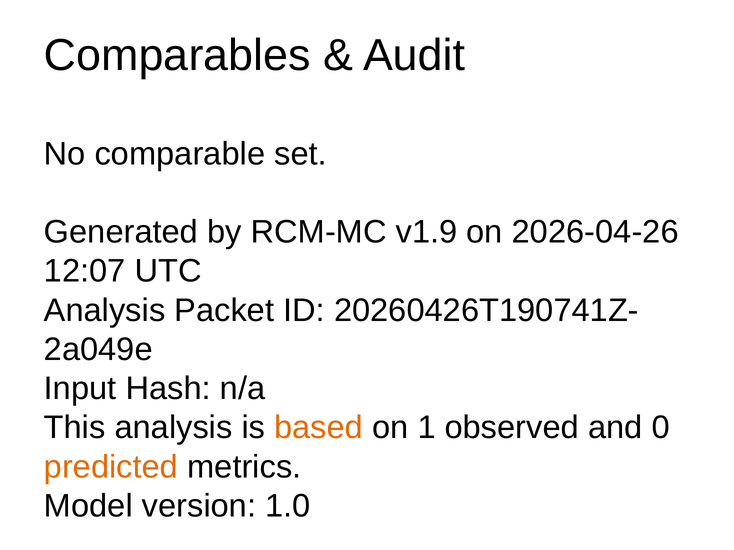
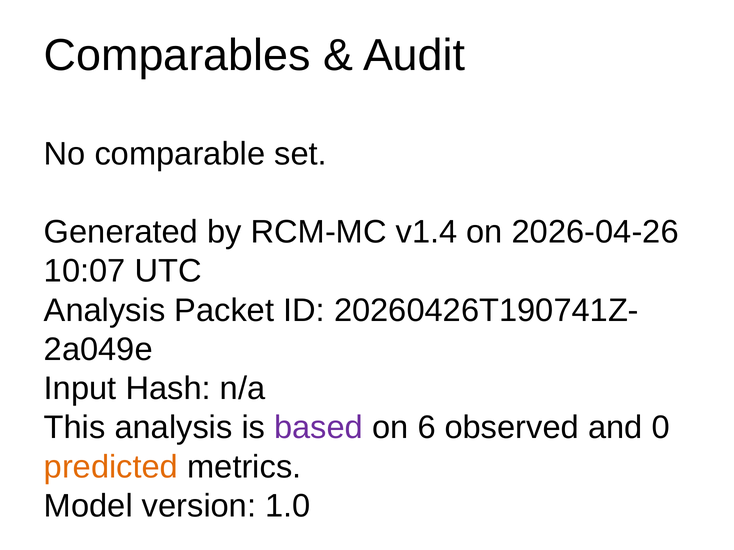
v1.9: v1.9 -> v1.4
12:07: 12:07 -> 10:07
based colour: orange -> purple
1: 1 -> 6
